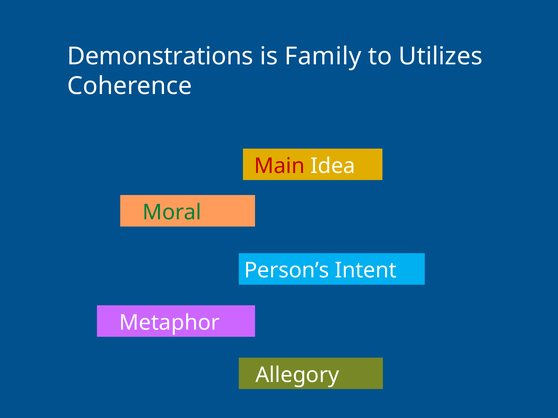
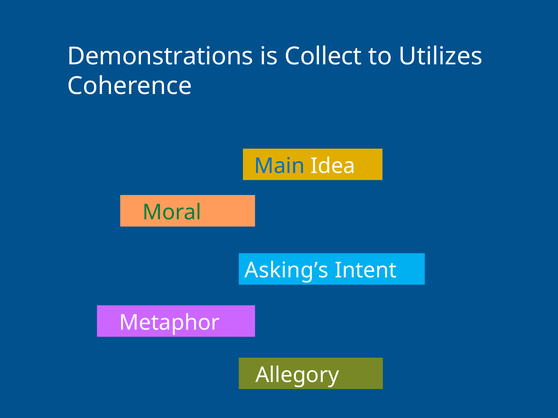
Family: Family -> Collect
Main colour: red -> blue
Person’s: Person’s -> Asking’s
